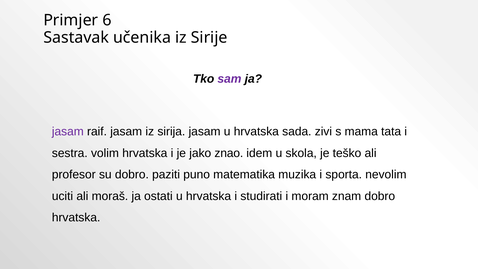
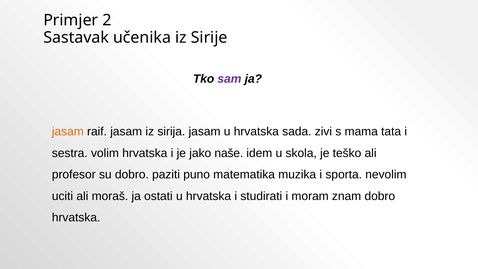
6: 6 -> 2
jasam at (68, 132) colour: purple -> orange
znao: znao -> naše
